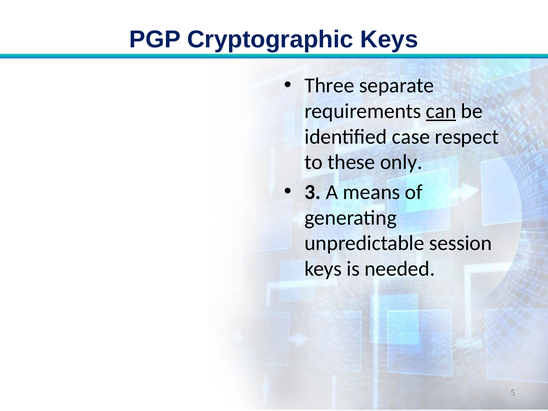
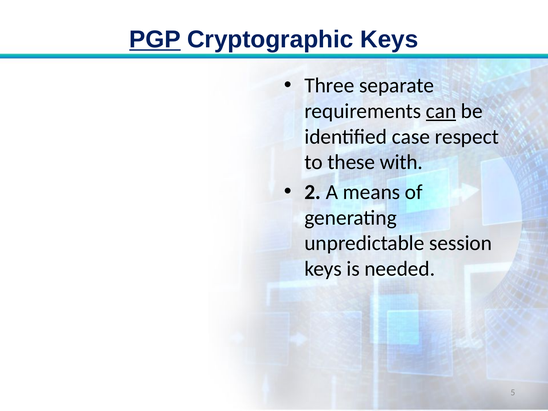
PGP underline: none -> present
only: only -> with
3: 3 -> 2
